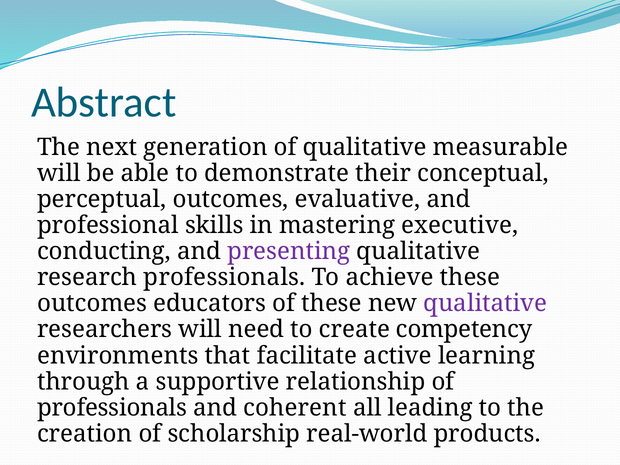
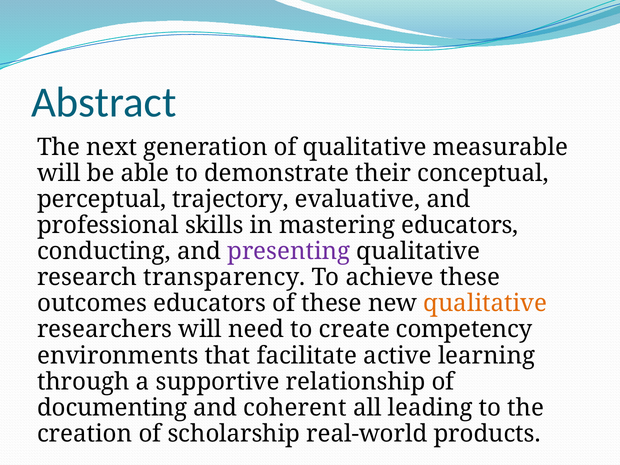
perceptual outcomes: outcomes -> trajectory
mastering executive: executive -> educators
research professionals: professionals -> transparency
qualitative at (485, 303) colour: purple -> orange
professionals at (112, 408): professionals -> documenting
